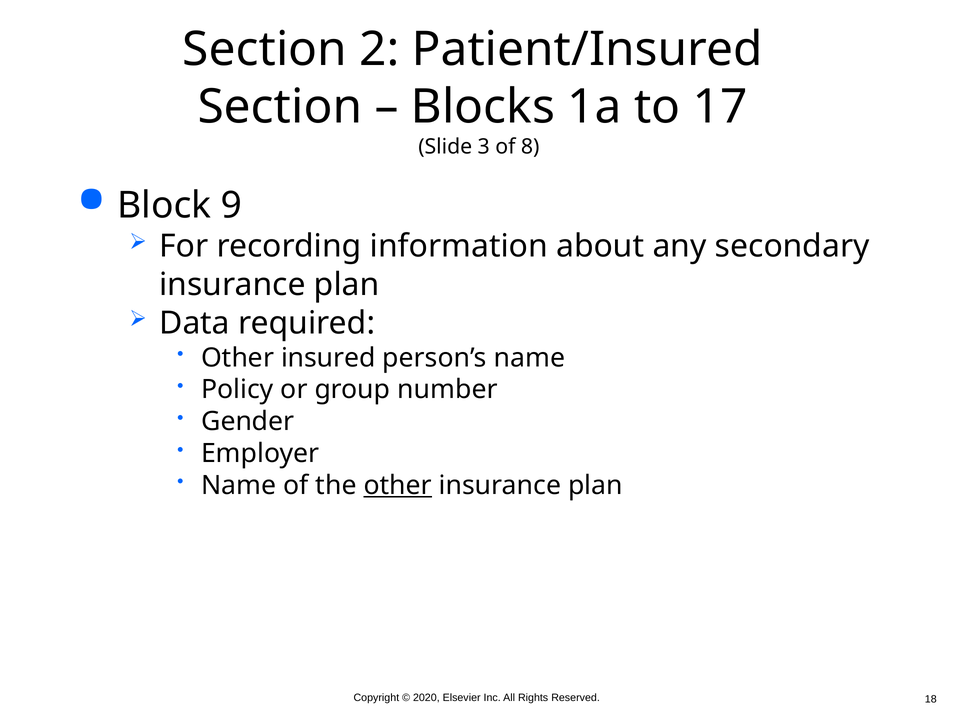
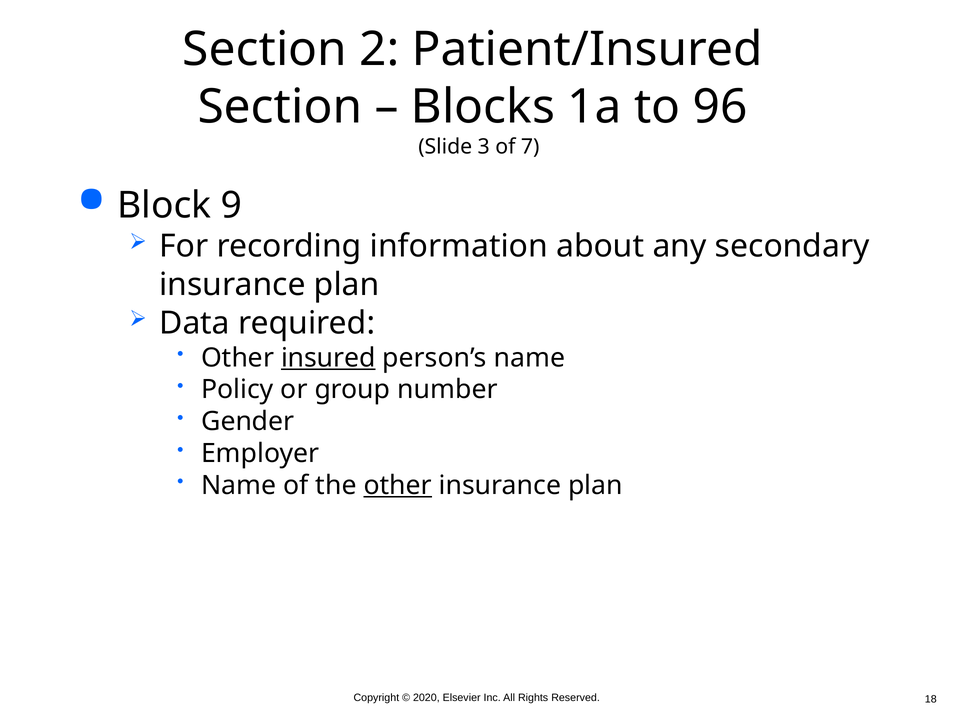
17: 17 -> 96
8: 8 -> 7
insured underline: none -> present
